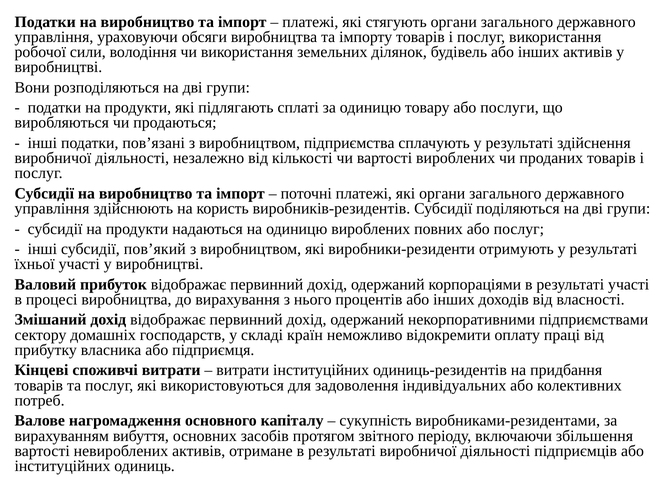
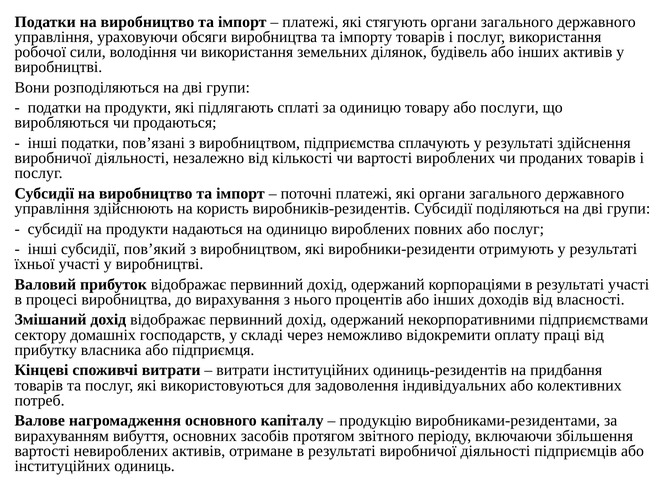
країн: країн -> через
сукупність: сукупність -> продукцію
